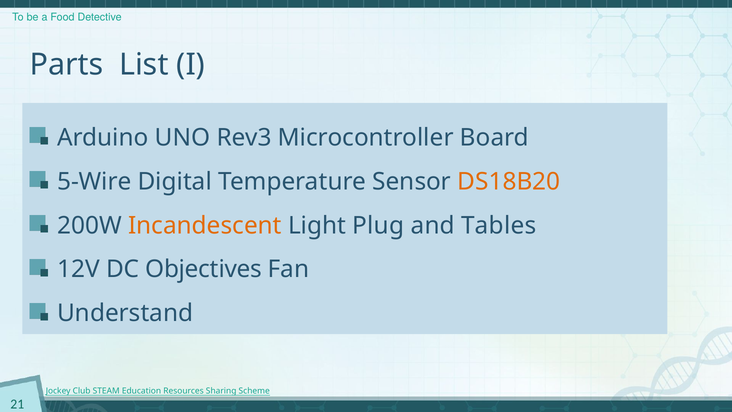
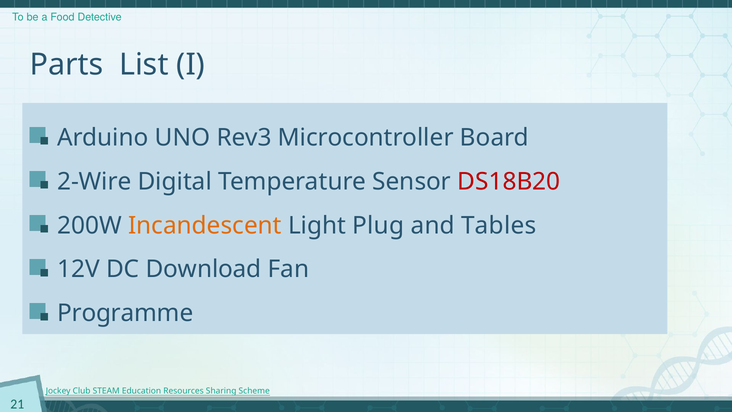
5-Wire: 5-Wire -> 2-Wire
DS18B20 colour: orange -> red
Objectives: Objectives -> Download
Understand: Understand -> Programme
